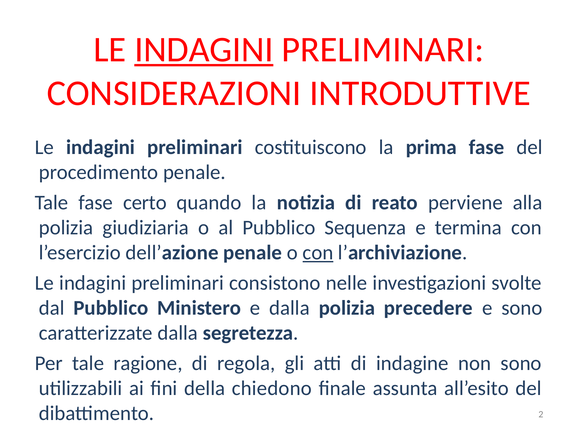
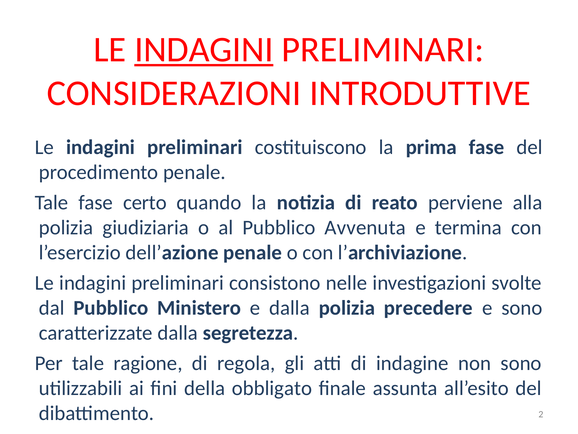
Sequenza: Sequenza -> Avvenuta
con at (318, 252) underline: present -> none
chiedono: chiedono -> obbligato
